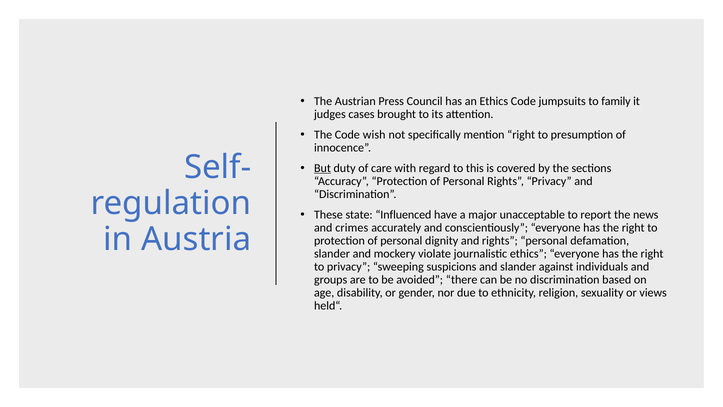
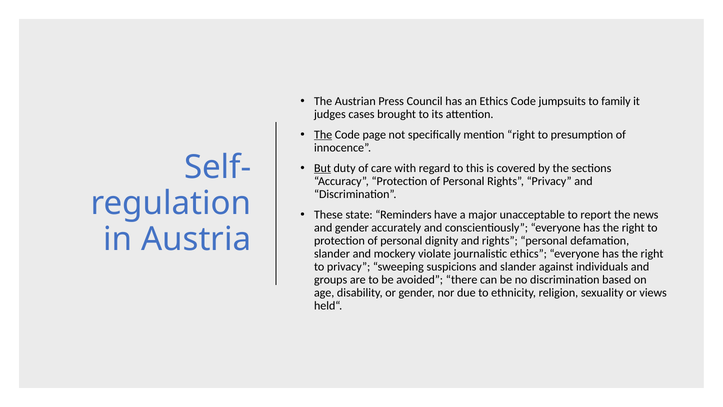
The at (323, 135) underline: none -> present
wish: wish -> page
Influenced: Influenced -> Reminders
and crimes: crimes -> gender
